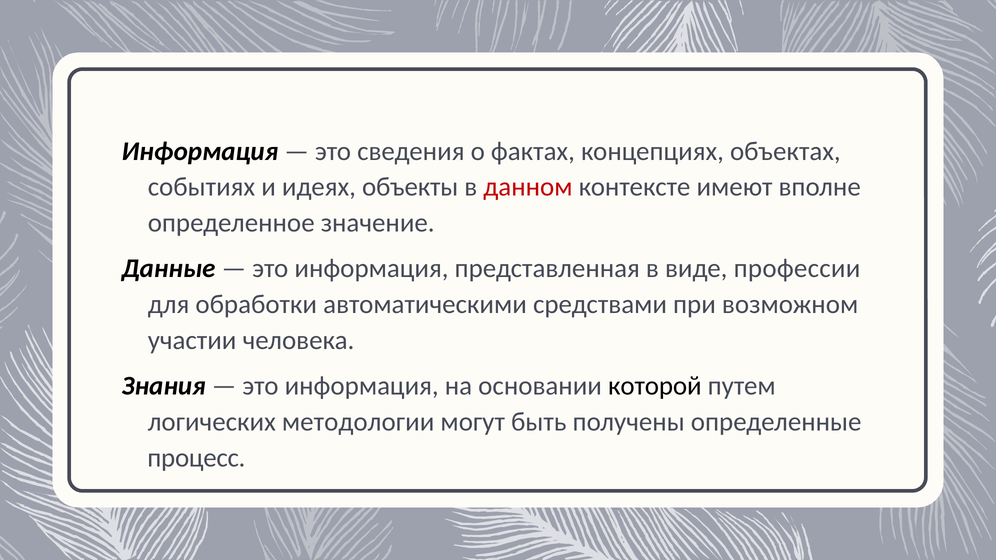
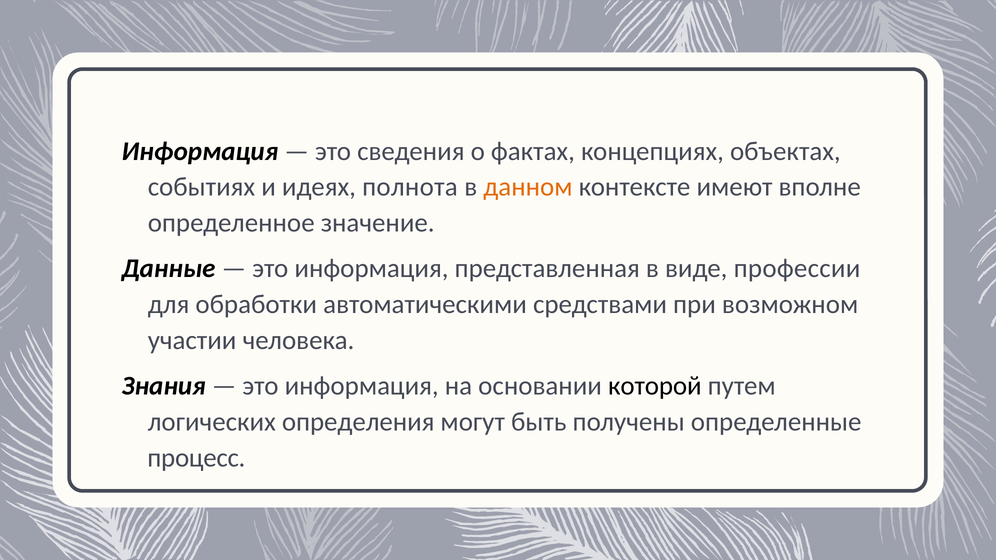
объекты: объекты -> полнота
данном colour: red -> orange
методологии: методологии -> определения
